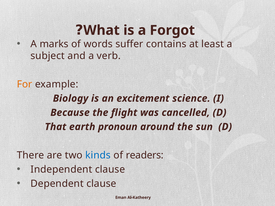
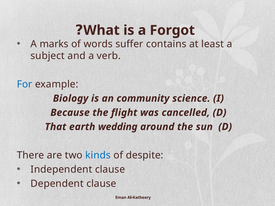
For colour: orange -> blue
excitement: excitement -> community
pronoun: pronoun -> wedding
readers: readers -> despite
